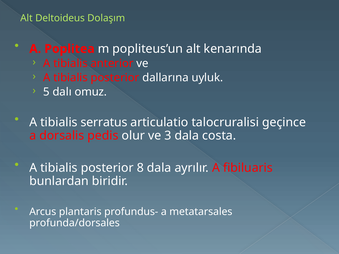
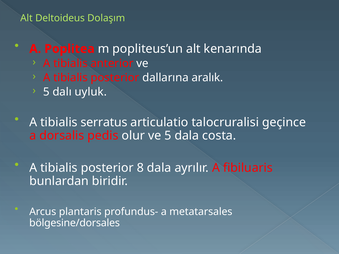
uyluk: uyluk -> aralık
omuz: omuz -> uyluk
ve 3: 3 -> 5
profunda/dorsales: profunda/dorsales -> bölgesine/dorsales
